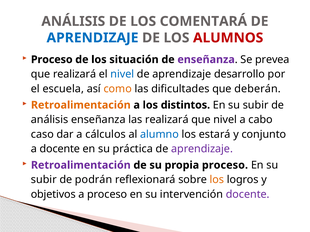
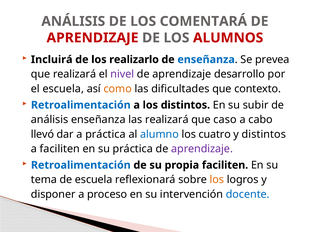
APRENDIZAJE at (93, 38) colour: blue -> red
Proceso at (52, 60): Proceso -> Incluirá
situación: situación -> realizarlo
enseñanza at (206, 60) colour: purple -> blue
nivel at (122, 74) colour: blue -> purple
deberán: deberán -> contexto
Retroalimentación at (81, 105) colour: orange -> blue
que nivel: nivel -> caso
caso: caso -> llevó
a cálculos: cálculos -> práctica
estará: estará -> cuatro
y conjunto: conjunto -> distintos
a docente: docente -> faciliten
Retroalimentación at (81, 165) colour: purple -> blue
propia proceso: proceso -> faciliten
subir at (44, 180): subir -> tema
de podrán: podrán -> escuela
objetivos: objetivos -> disponer
docente at (248, 195) colour: purple -> blue
